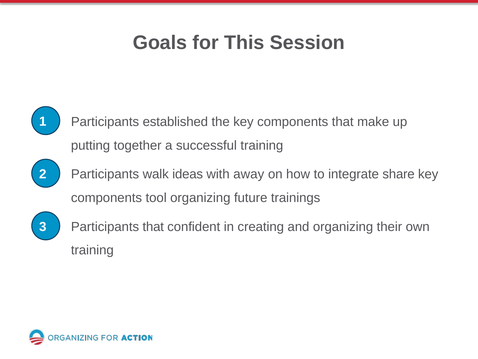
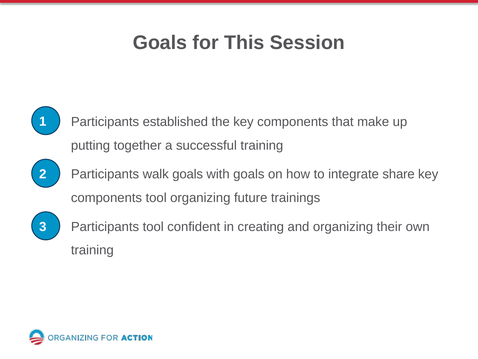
walk ideas: ideas -> goals
with away: away -> goals
Participants that: that -> tool
